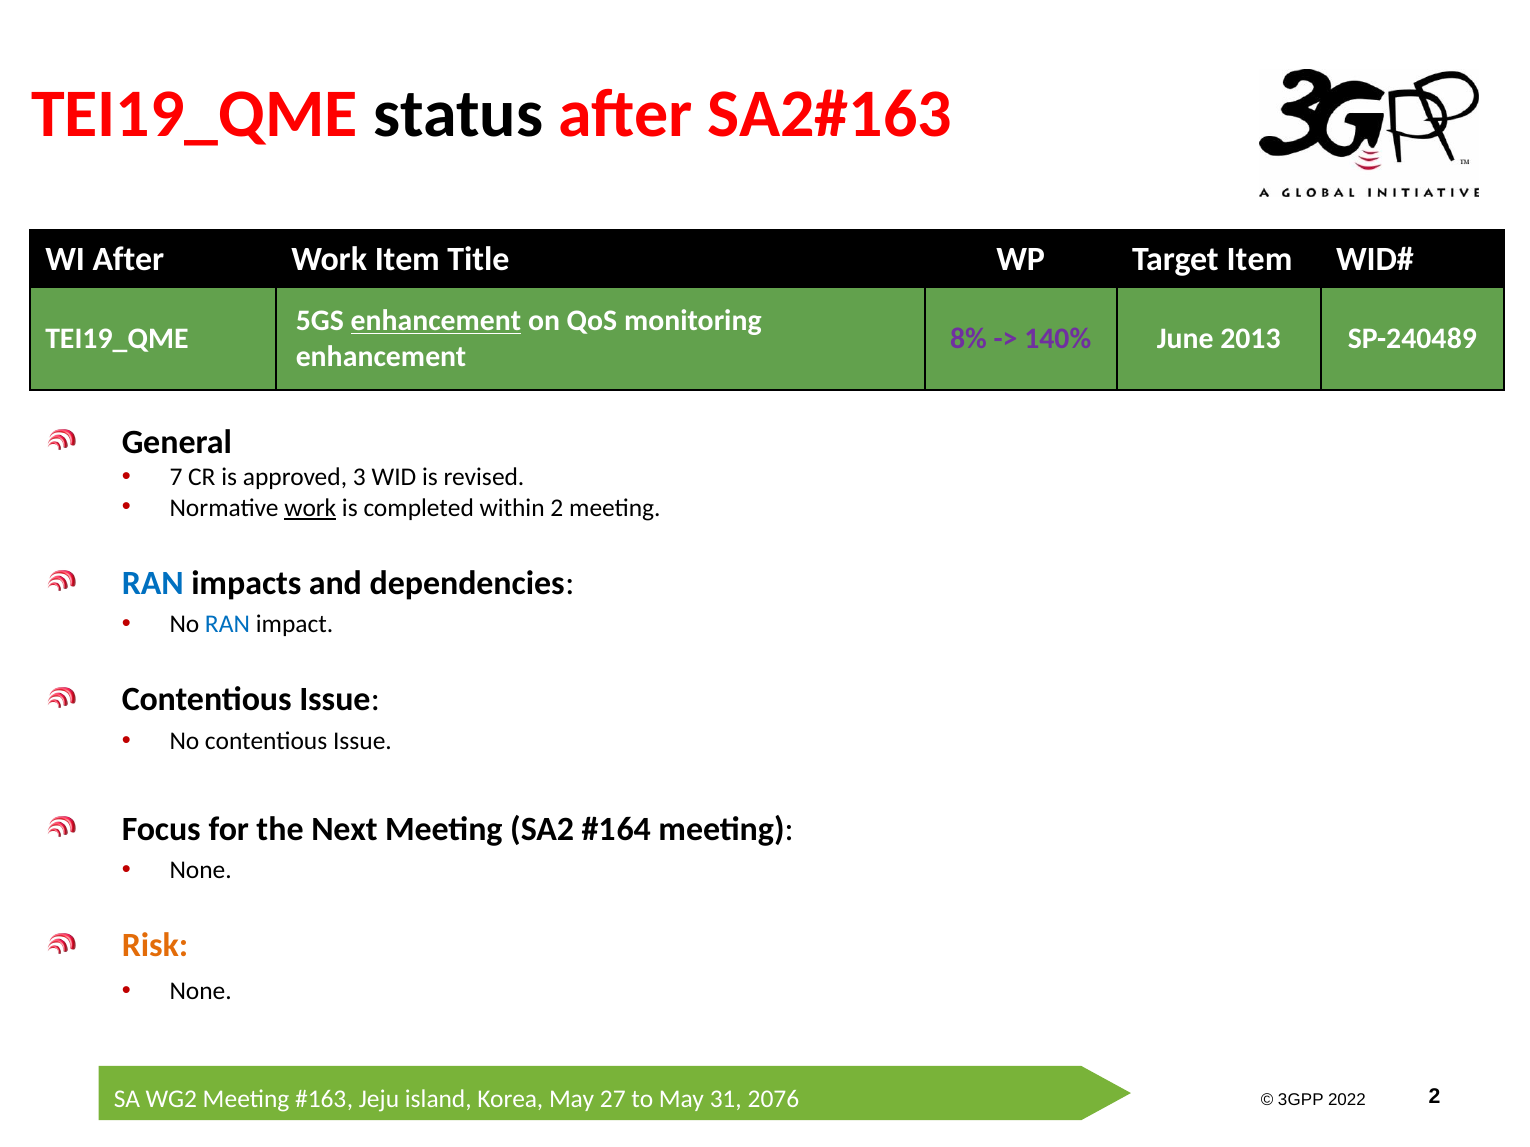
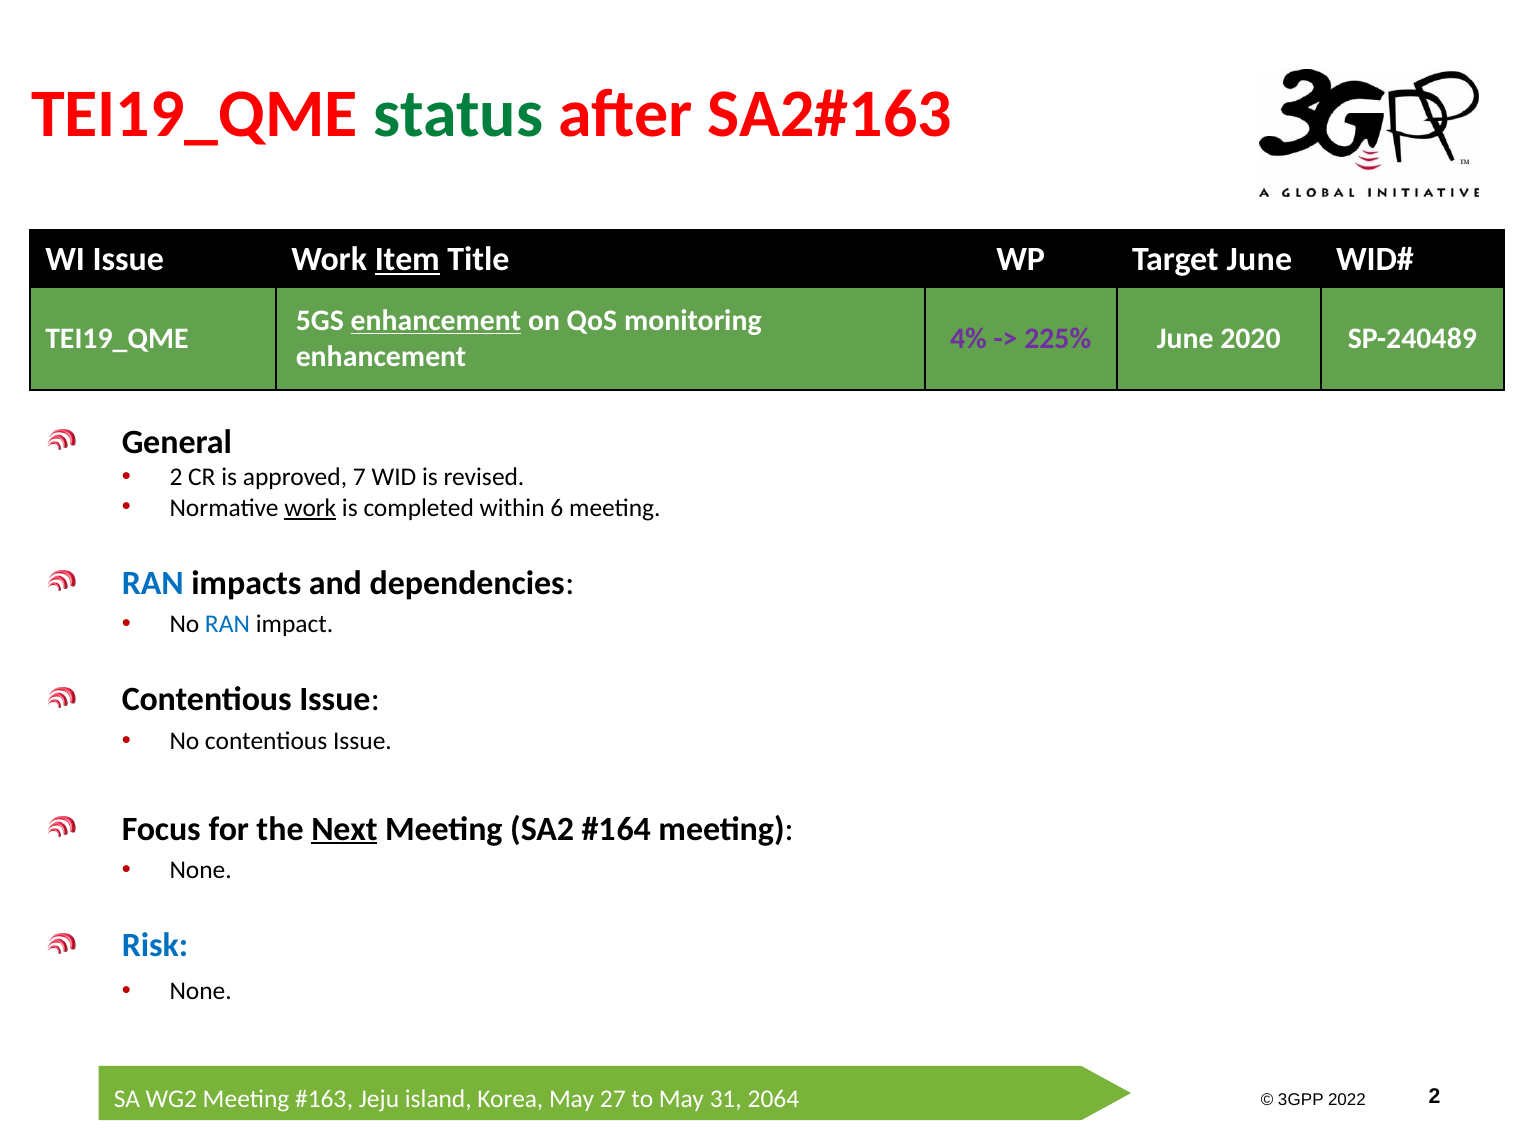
status colour: black -> green
WI After: After -> Issue
Item at (407, 259) underline: none -> present
Target Item: Item -> June
8%: 8% -> 4%
140%: 140% -> 225%
2013: 2013 -> 2020
7 at (176, 478): 7 -> 2
3: 3 -> 7
within 2: 2 -> 6
Next underline: none -> present
Risk colour: orange -> blue
2076: 2076 -> 2064
